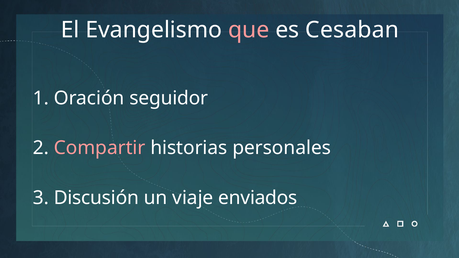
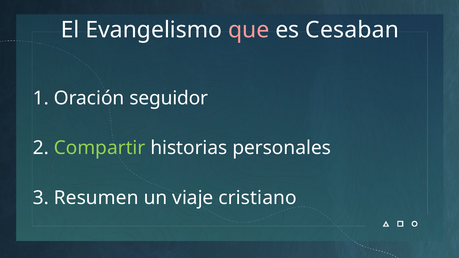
Compartir colour: pink -> light green
Discusión: Discusión -> Resumen
enviados: enviados -> cristiano
